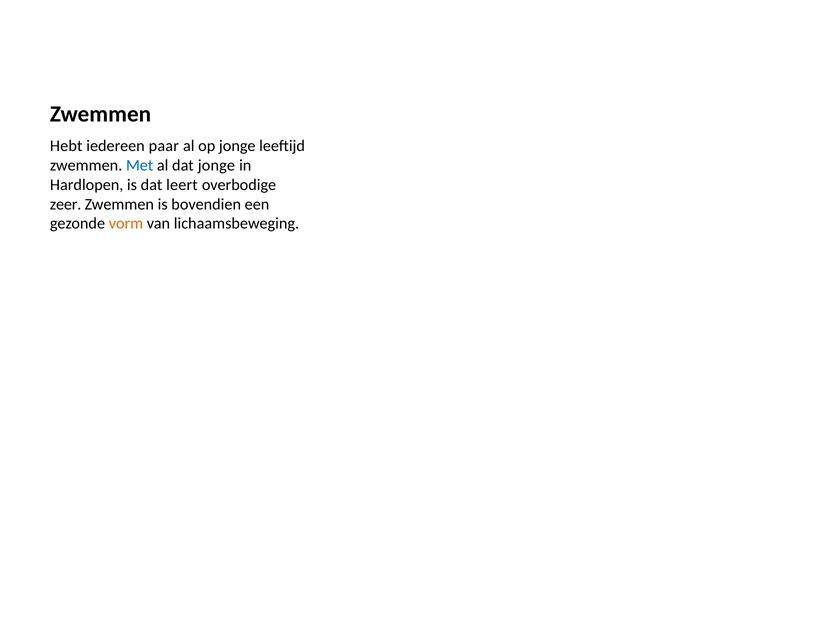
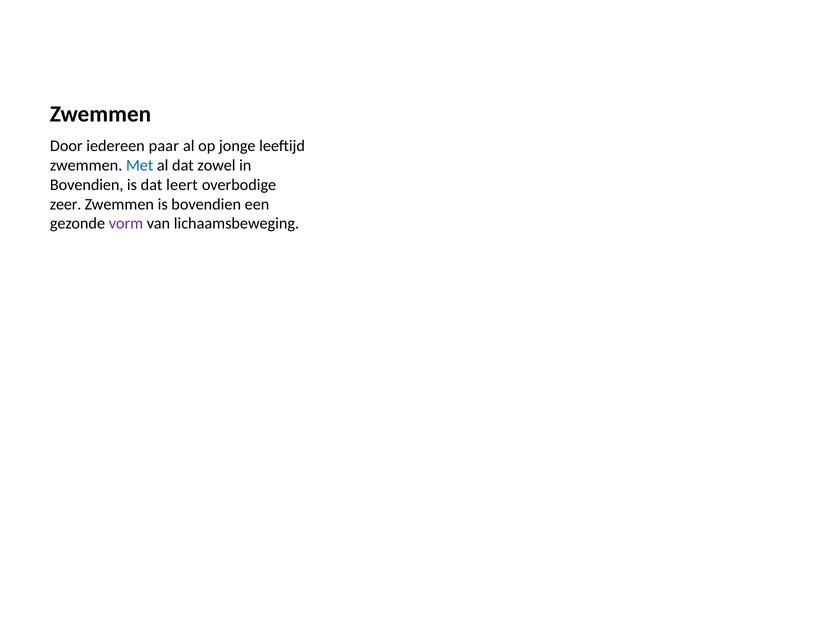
Hebt: Hebt -> Door
dat jonge: jonge -> zowel
Hardlopen at (87, 185): Hardlopen -> Bovendien
vorm colour: orange -> purple
